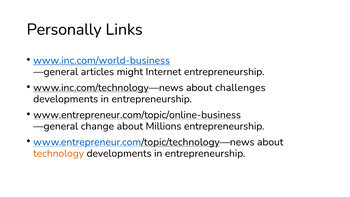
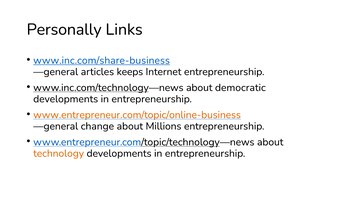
www.inc.com/world-business: www.inc.com/world-business -> www.inc.com/share-business
might: might -> keeps
challenges: challenges -> democratic
www.entrepreneur.com/topic/online-business colour: black -> orange
